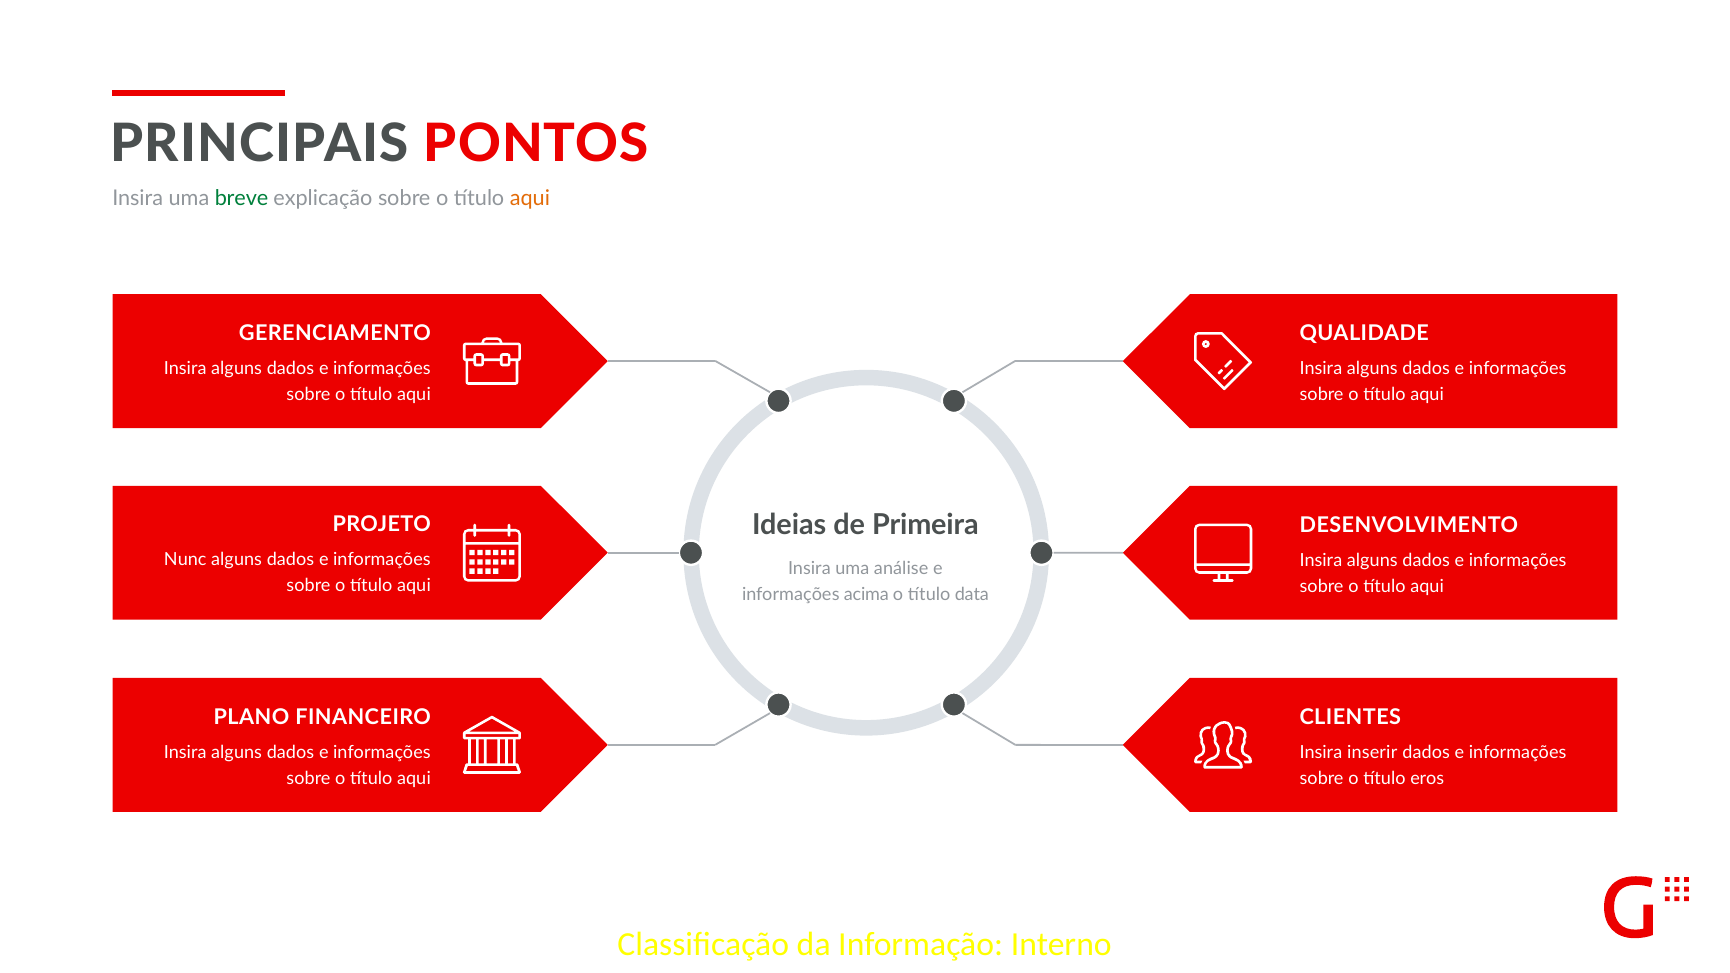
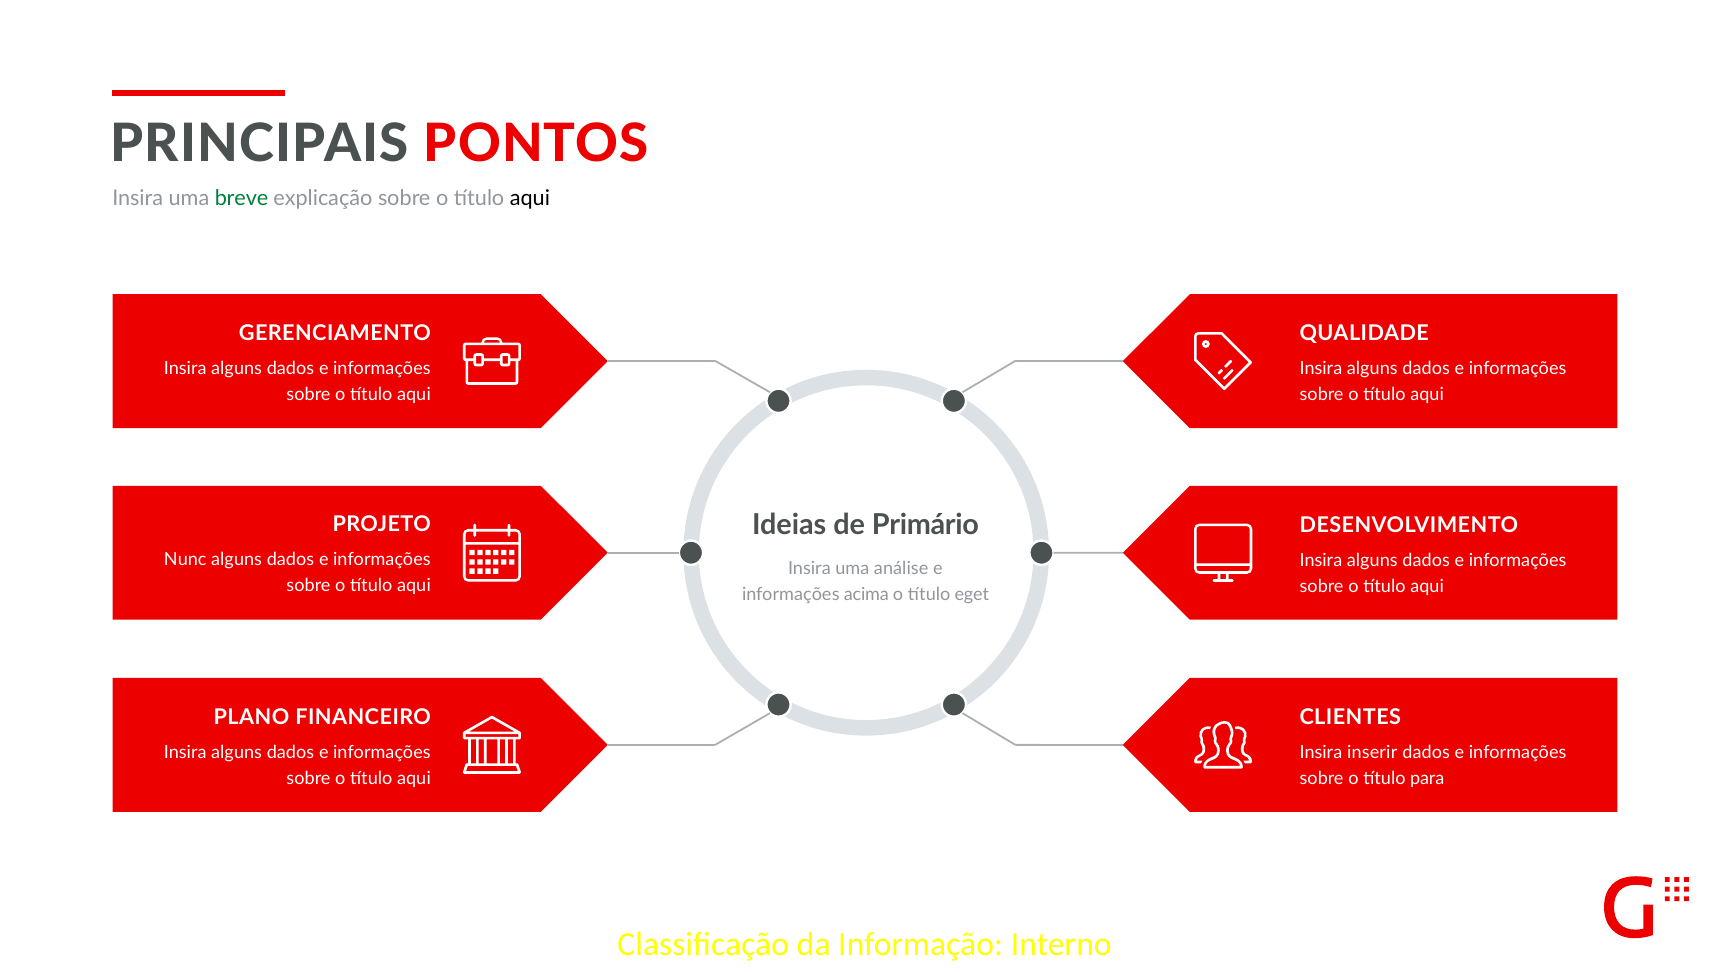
aqui at (530, 199) colour: orange -> black
Primeira: Primeira -> Primário
data: data -> eget
eros: eros -> para
